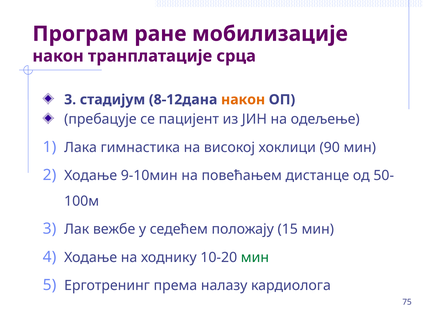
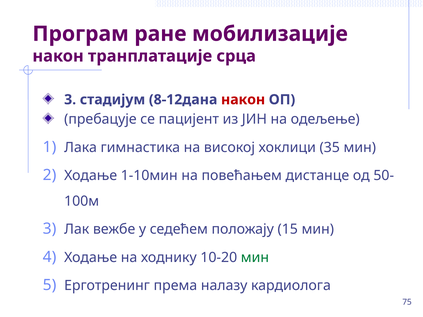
након at (243, 100) colour: orange -> red
90: 90 -> 35
9-10мин: 9-10мин -> 1-10мин
